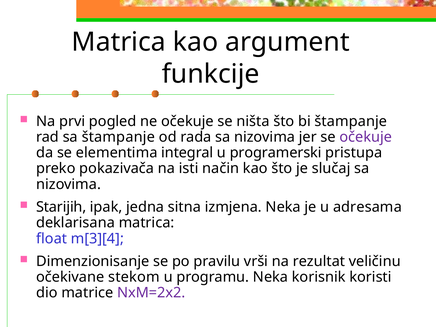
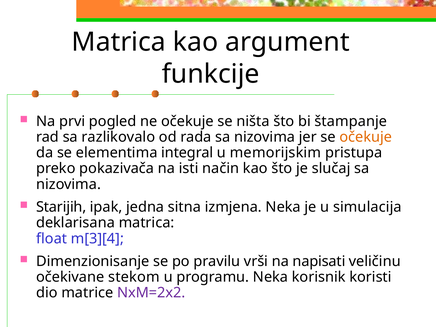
sa štampanje: štampanje -> razlikovalo
očekuje at (366, 137) colour: purple -> orange
programerski: programerski -> memorijskim
adresama: adresama -> simulacija
rezultat: rezultat -> napisati
